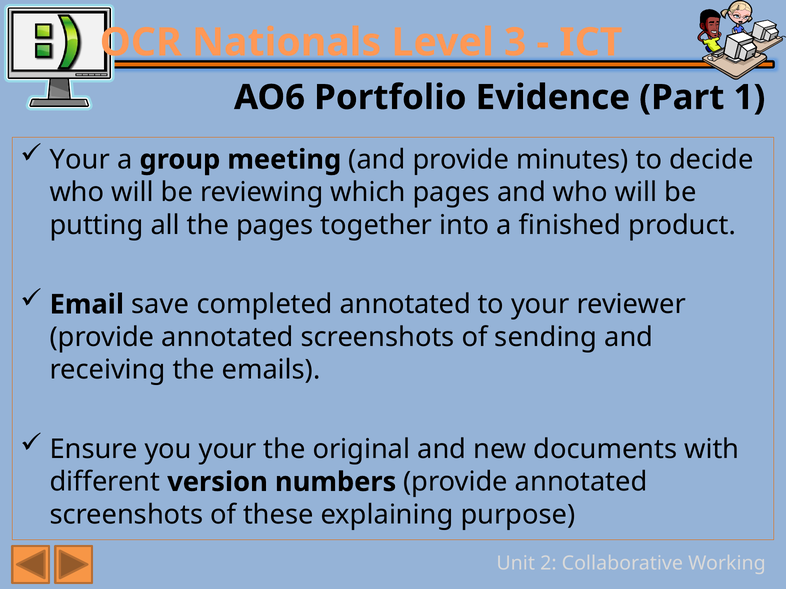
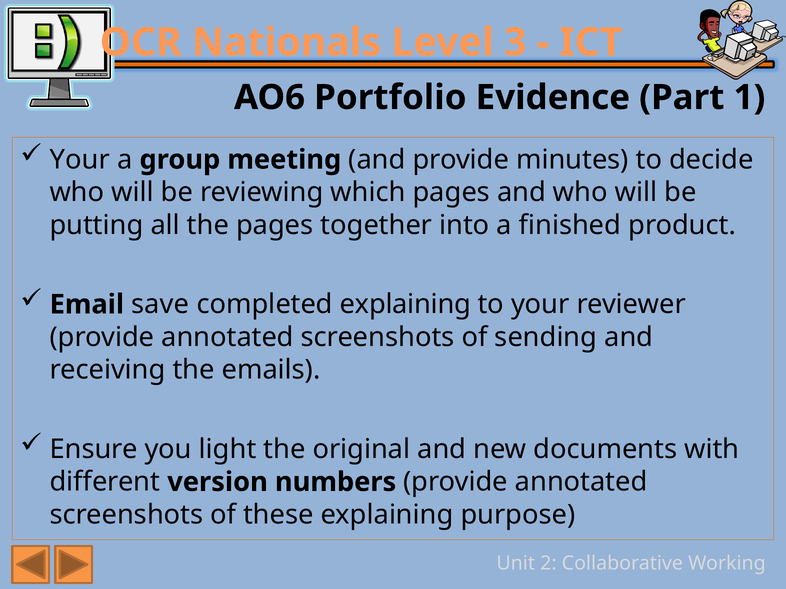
completed annotated: annotated -> explaining
you your: your -> light
